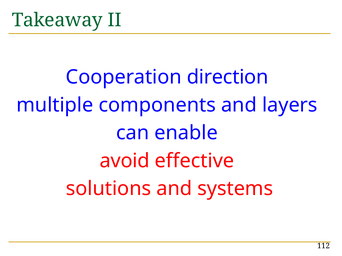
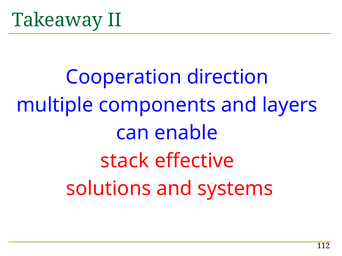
avoid: avoid -> stack
